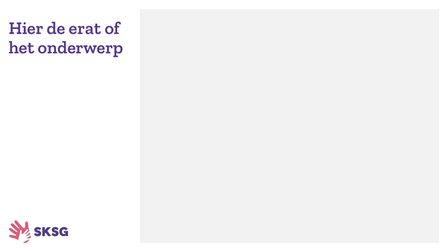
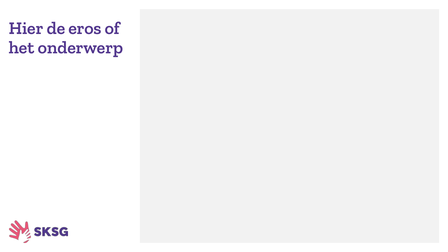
erat: erat -> eros
